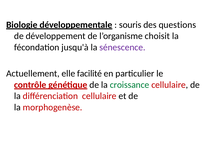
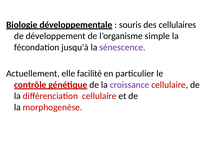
questions: questions -> cellulaires
choisit: choisit -> simple
croissance colour: green -> purple
